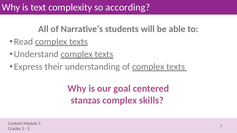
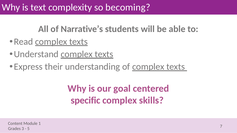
according: according -> becoming
stanzas: stanzas -> specific
